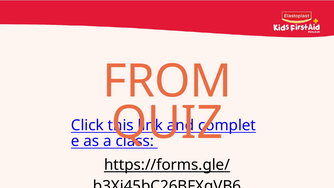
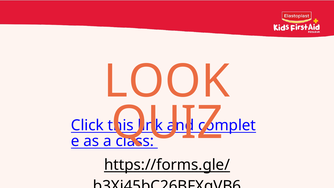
FROM: FROM -> LOOK
